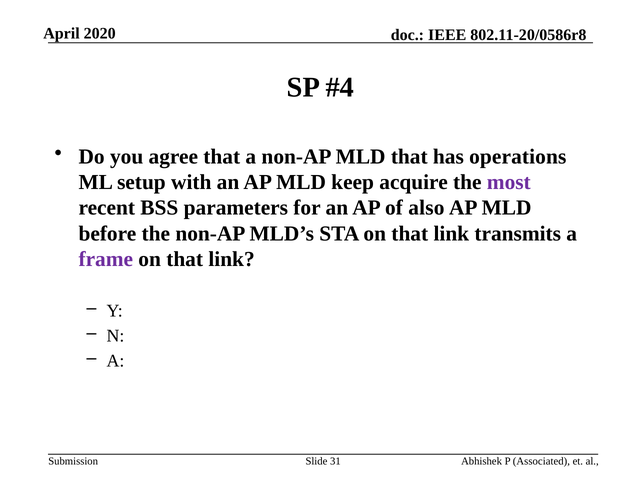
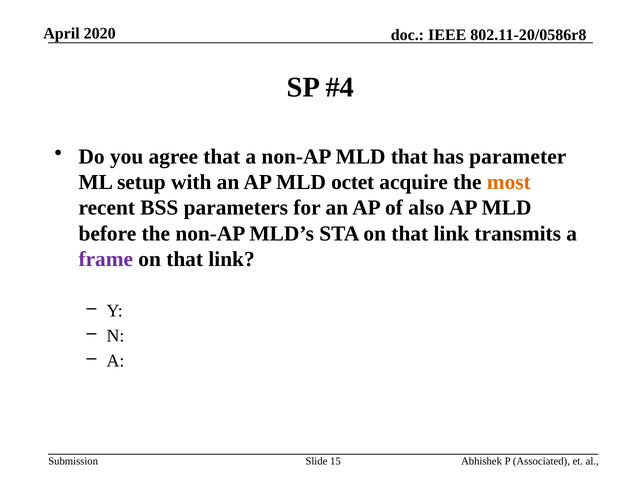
operations: operations -> parameter
keep: keep -> octet
most colour: purple -> orange
31: 31 -> 15
